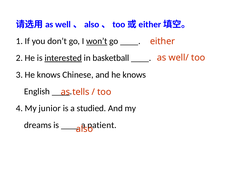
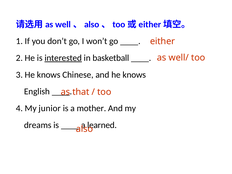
won’t underline: present -> none
tells: tells -> that
studied: studied -> mother
patient: patient -> learned
